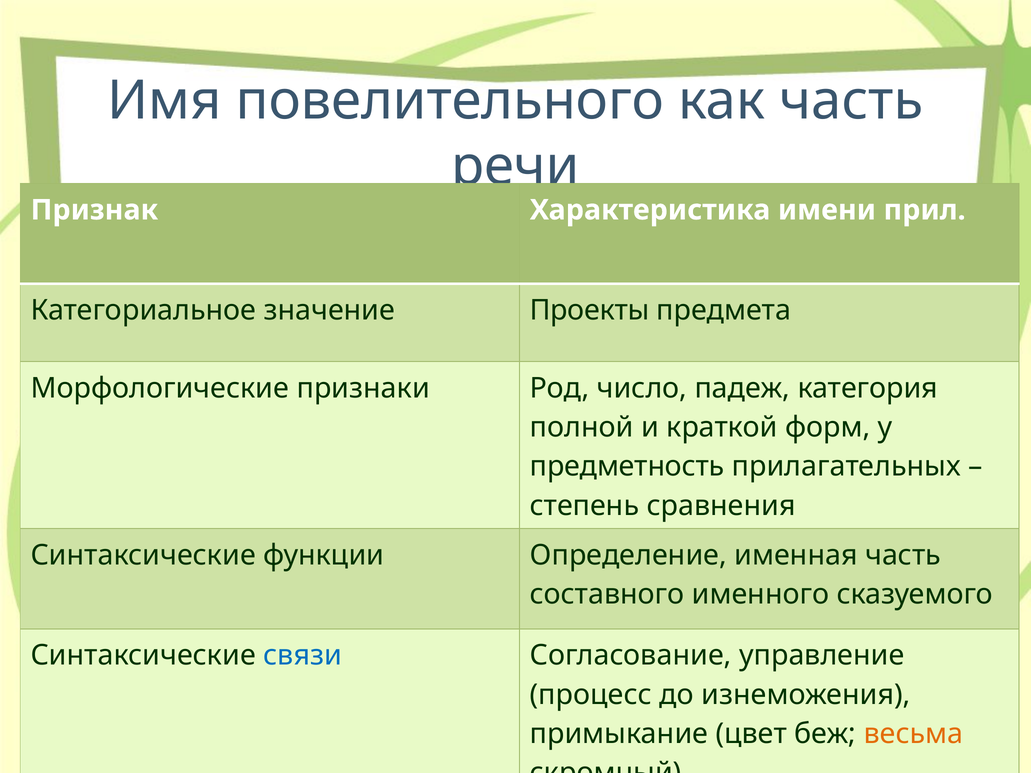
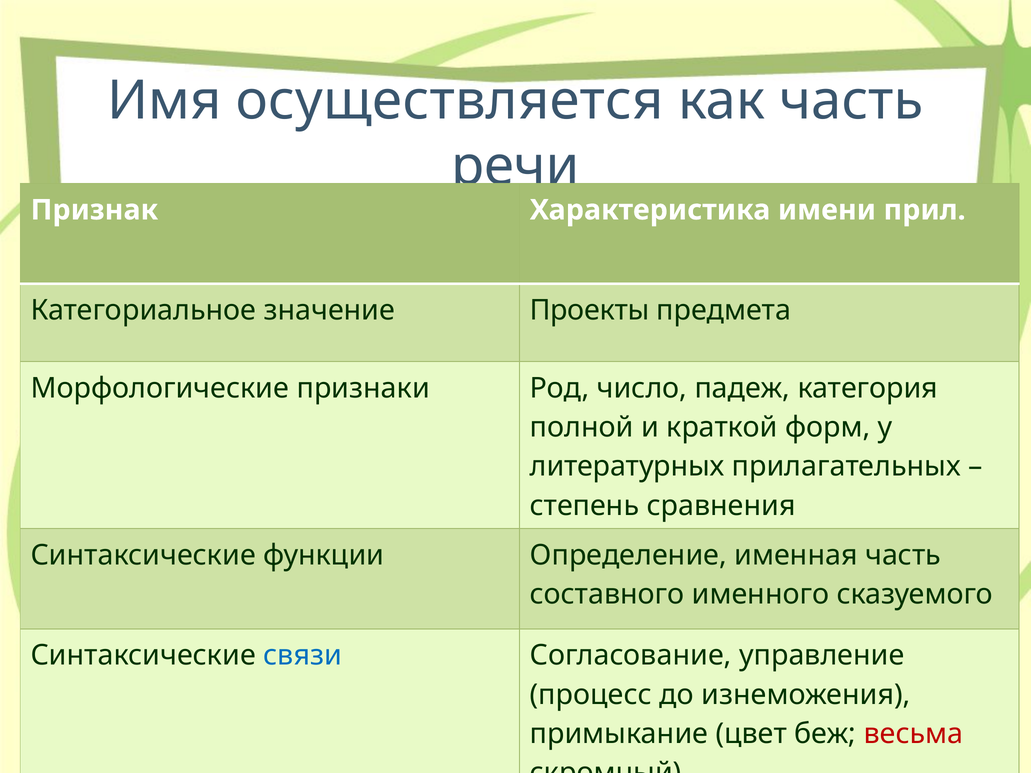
повелительного: повелительного -> осуществляется
предметность: предметность -> литературных
весьма colour: orange -> red
